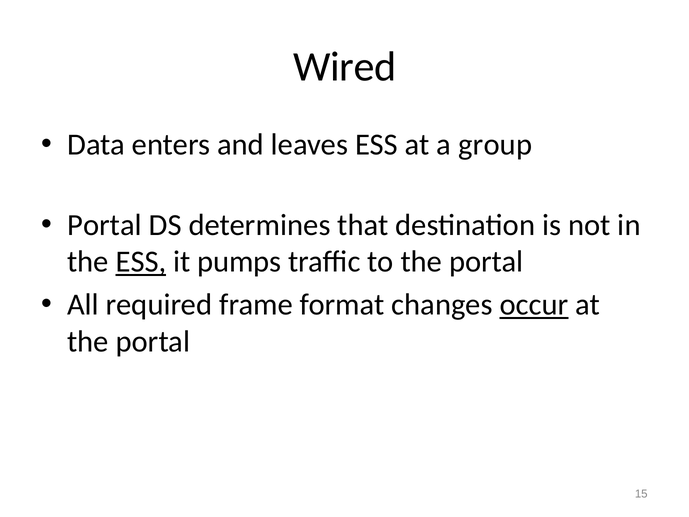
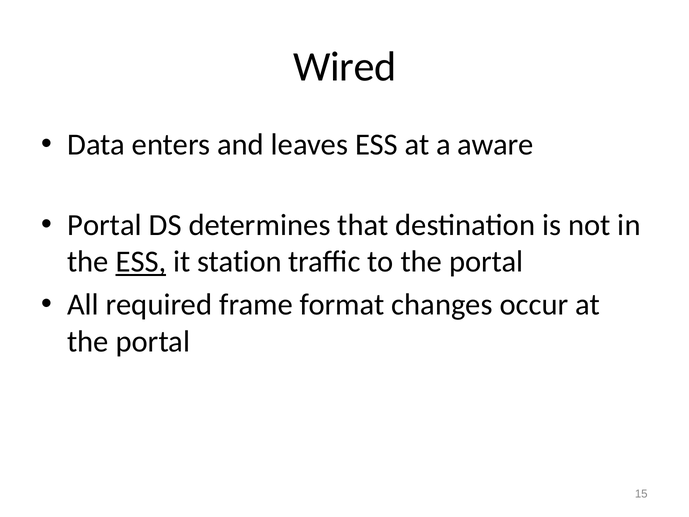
group: group -> aware
pumps: pumps -> station
occur underline: present -> none
